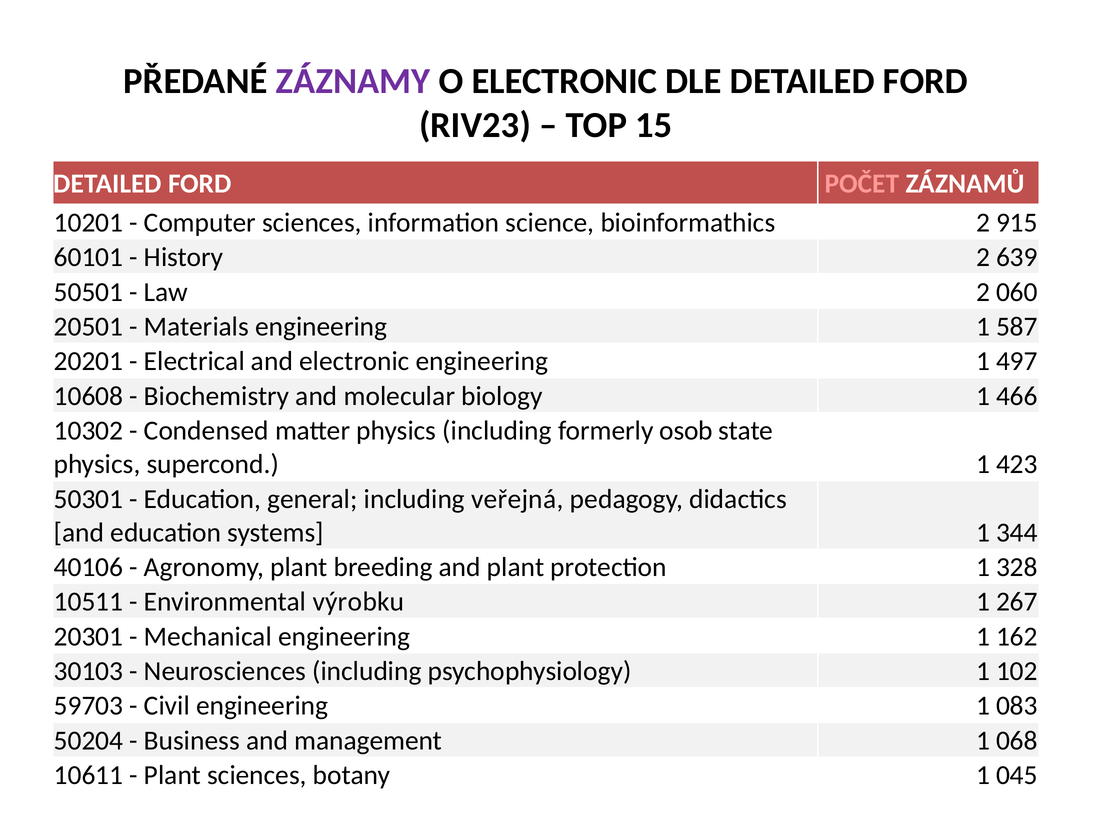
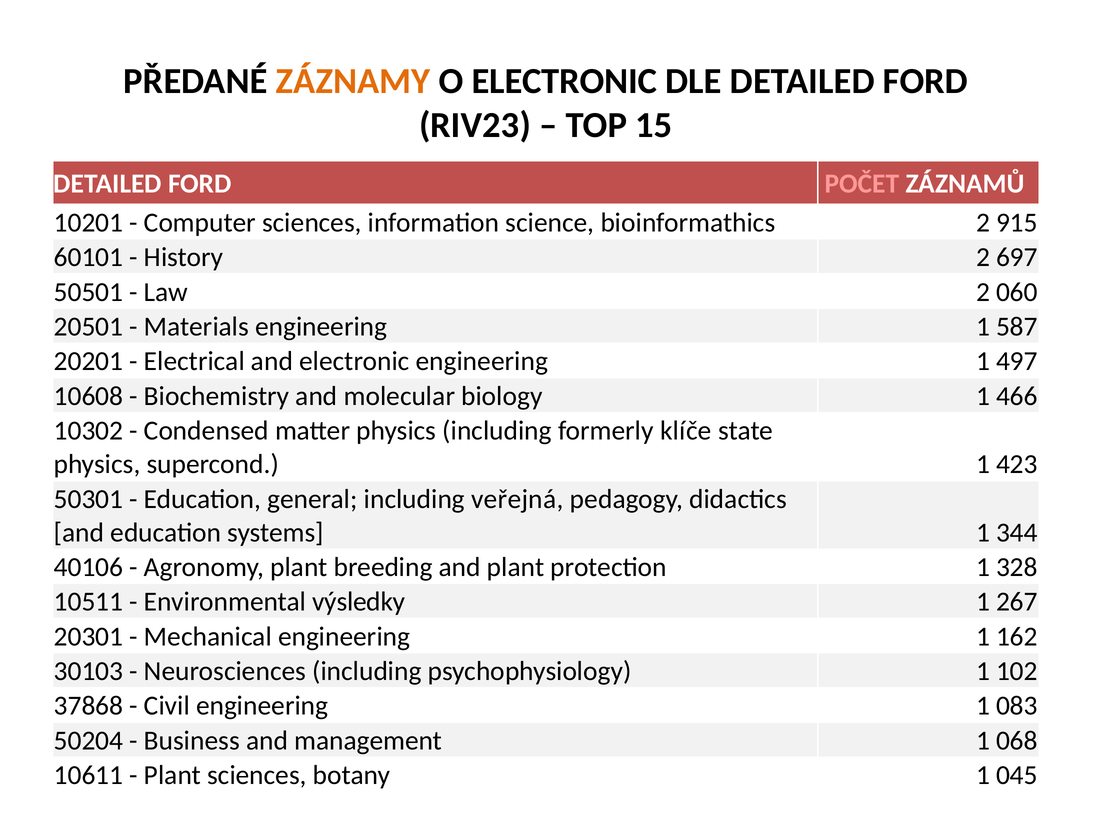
ZÁZNAMY colour: purple -> orange
639: 639 -> 697
osob: osob -> klíče
výrobku: výrobku -> výsledky
59703: 59703 -> 37868
